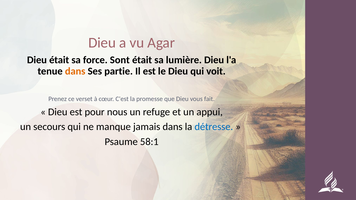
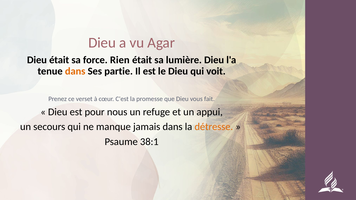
Sont: Sont -> Rien
détresse colour: blue -> orange
58:1: 58:1 -> 38:1
